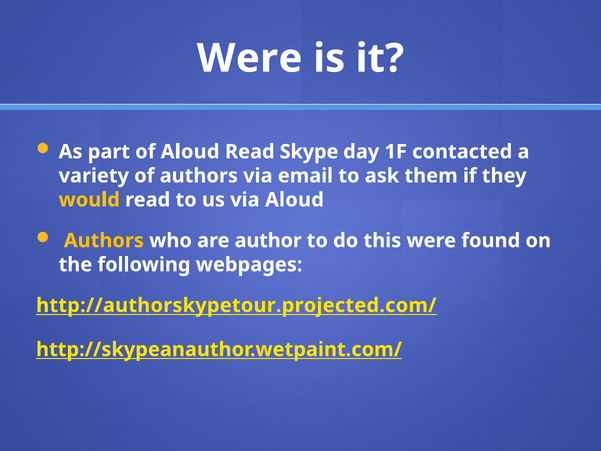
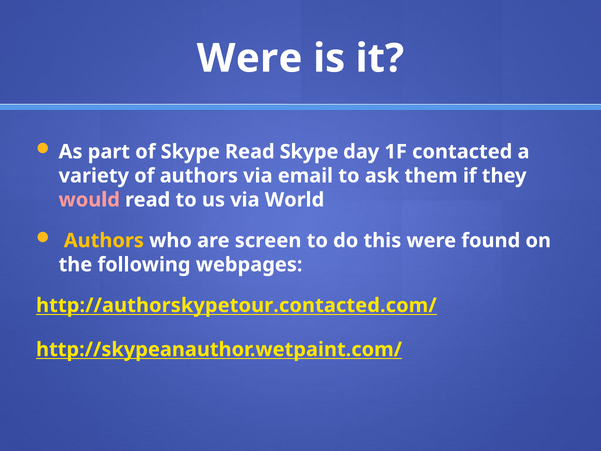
of Aloud: Aloud -> Skype
would colour: yellow -> pink
via Aloud: Aloud -> World
author: author -> screen
http://authorskypetour.projected.com/: http://authorskypetour.projected.com/ -> http://authorskypetour.contacted.com/
